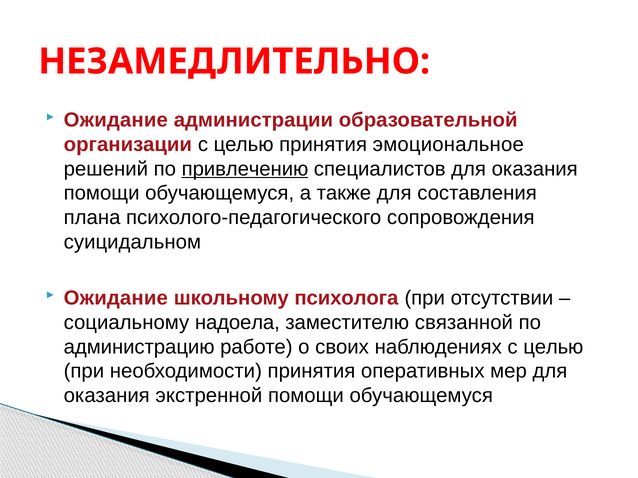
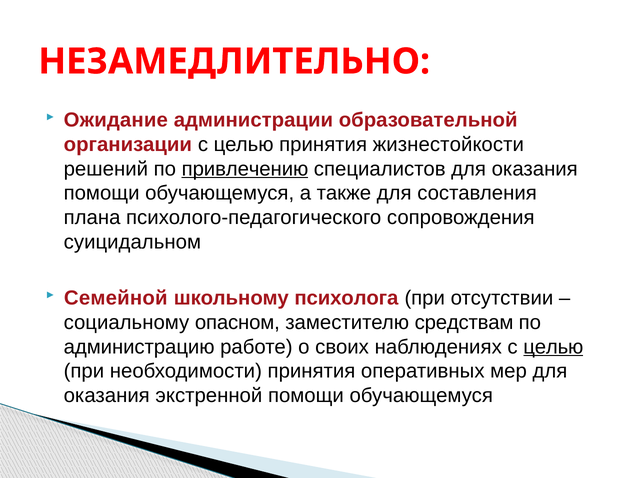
эмоциональное: эмоциональное -> жизнестойкости
Ожидание at (116, 298): Ожидание -> Семейной
надоела: надоела -> опасном
связанной: связанной -> средствам
целью at (553, 347) underline: none -> present
